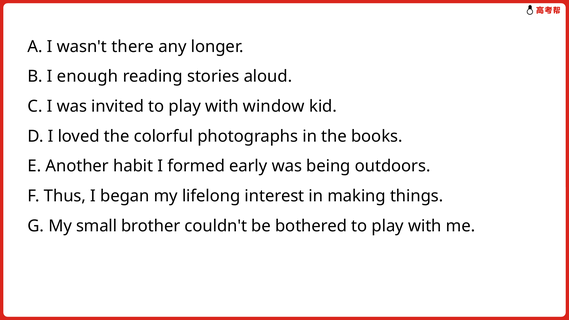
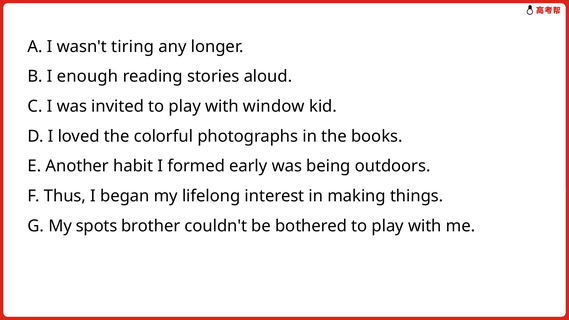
there: there -> tiring
small: small -> spots
